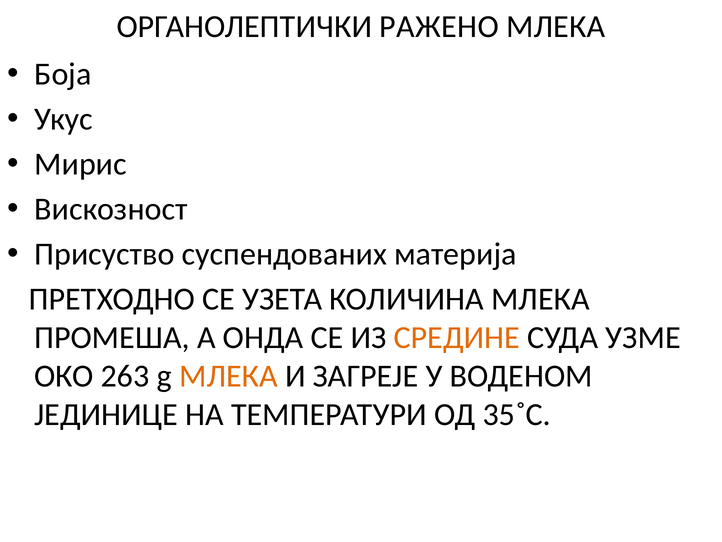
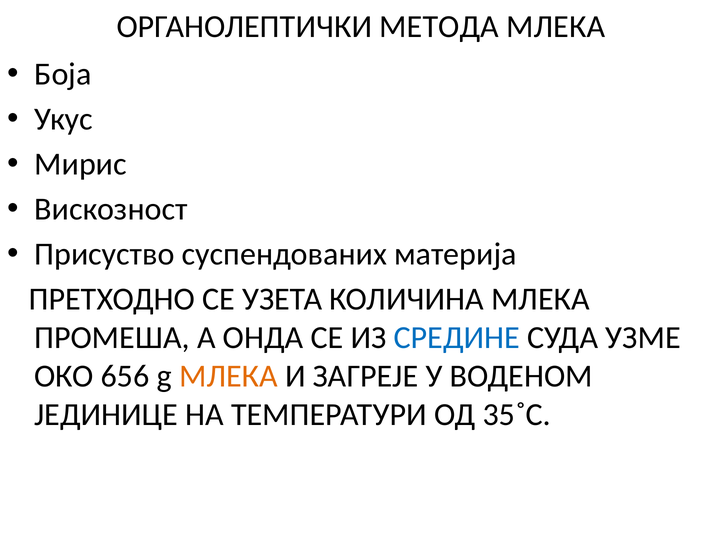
РАЖЕНО: РАЖЕНО -> МЕТОДА
СРЕДИНЕ colour: orange -> blue
263: 263 -> 656
